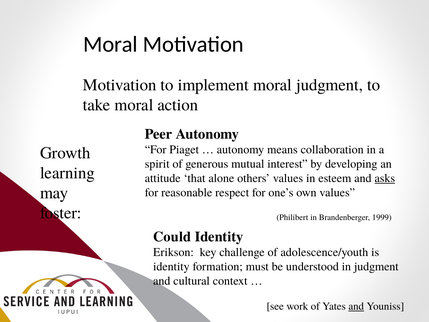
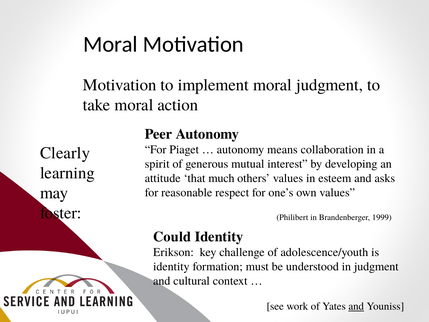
Growth: Growth -> Clearly
alone: alone -> much
asks underline: present -> none
